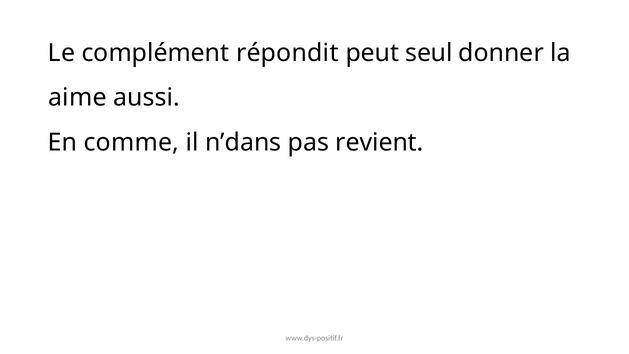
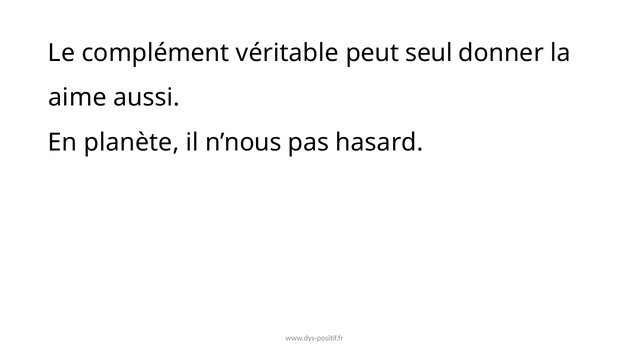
répondit: répondit -> véritable
comme: comme -> planète
n’dans: n’dans -> n’nous
revient: revient -> hasard
